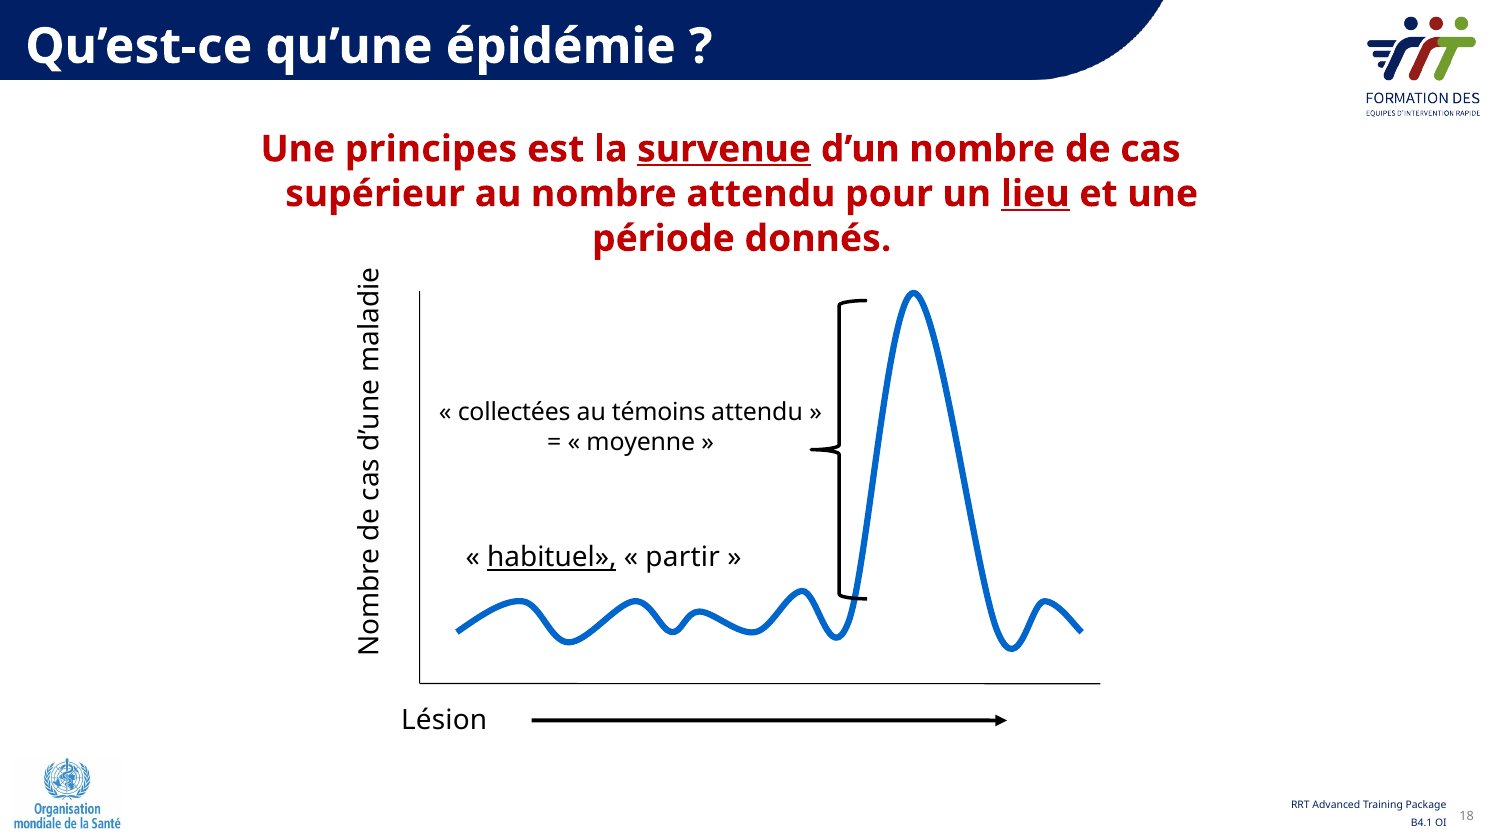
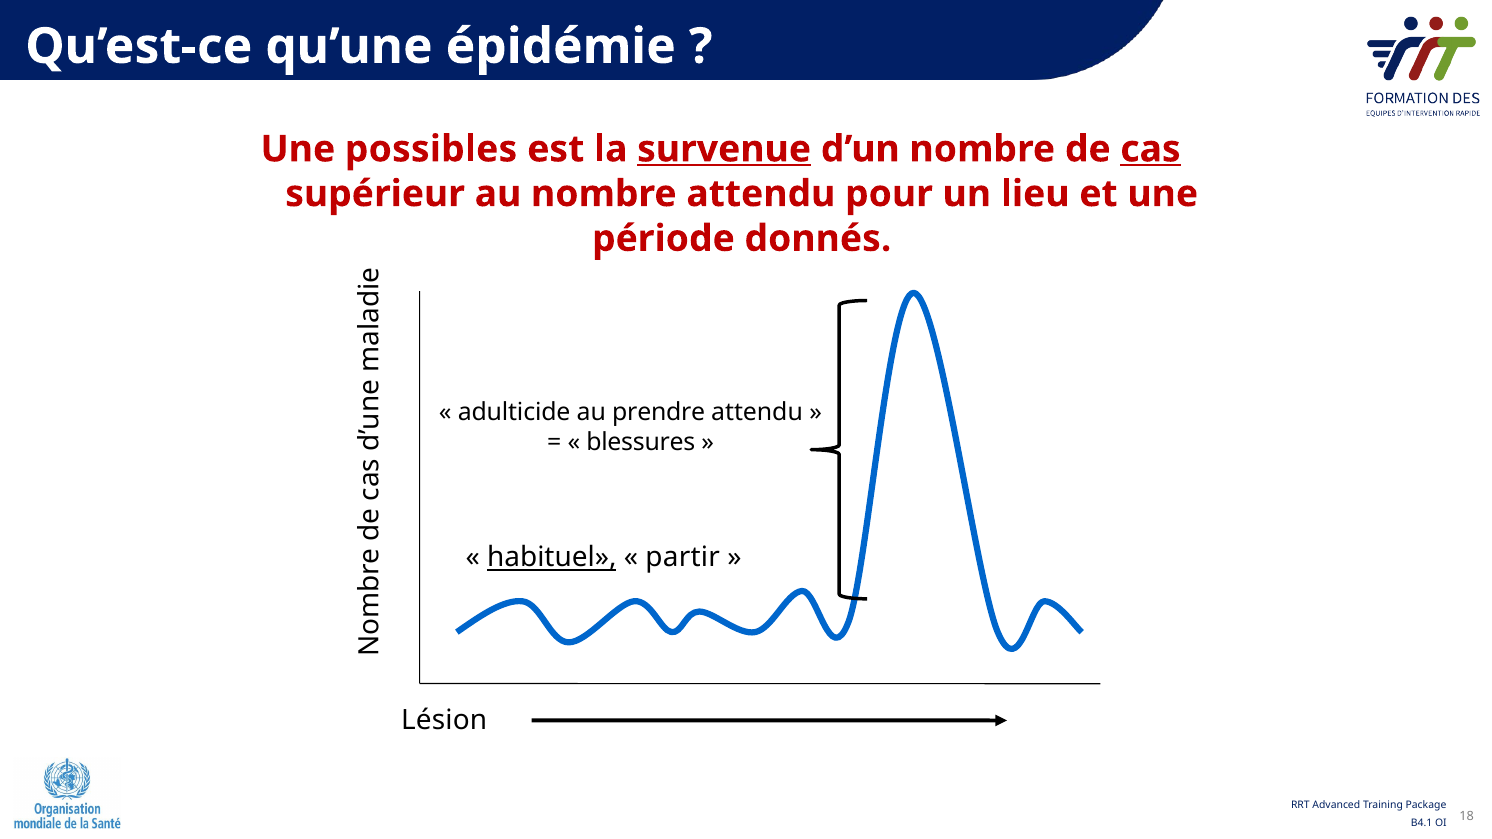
principes: principes -> possibles
cas underline: none -> present
lieu underline: present -> none
collectées: collectées -> adulticide
témoins: témoins -> prendre
moyenne: moyenne -> blessures
